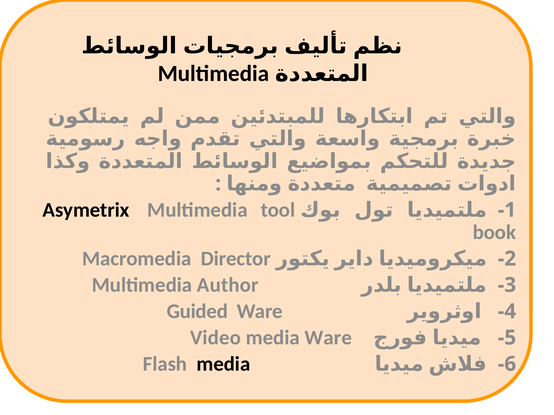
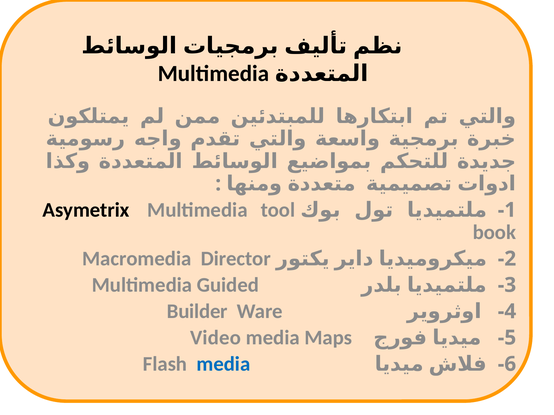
Author: Author -> Guided
Guided: Guided -> Builder
media Ware: Ware -> Maps
media at (223, 364) colour: black -> blue
